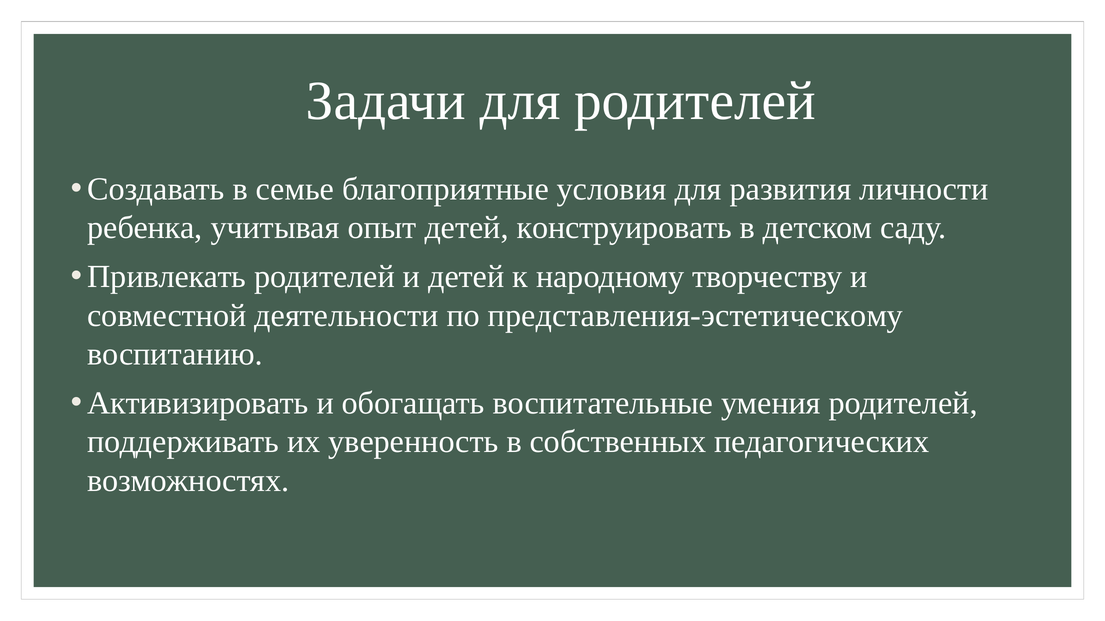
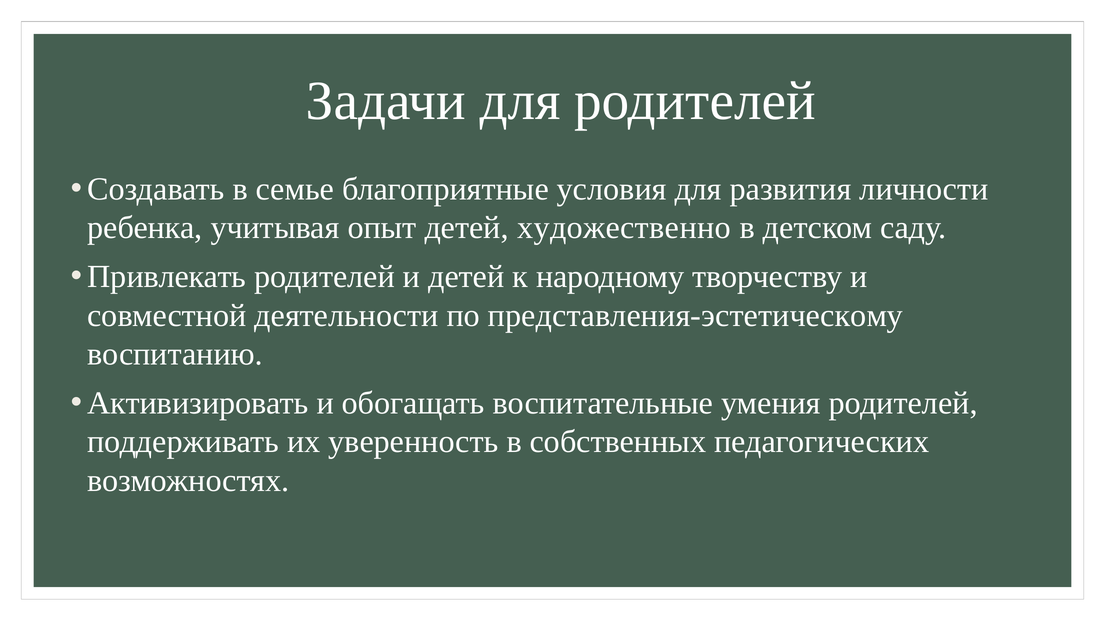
конструировать: конструировать -> художественно
